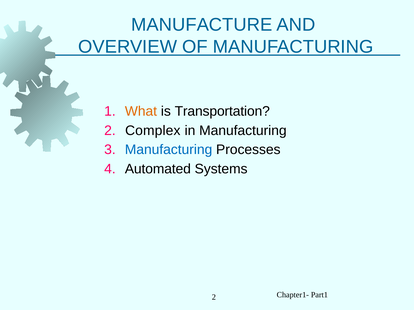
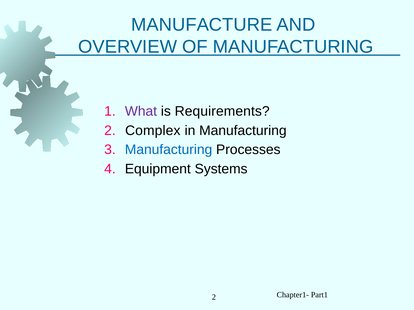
What colour: orange -> purple
Transportation: Transportation -> Requirements
Automated: Automated -> Equipment
